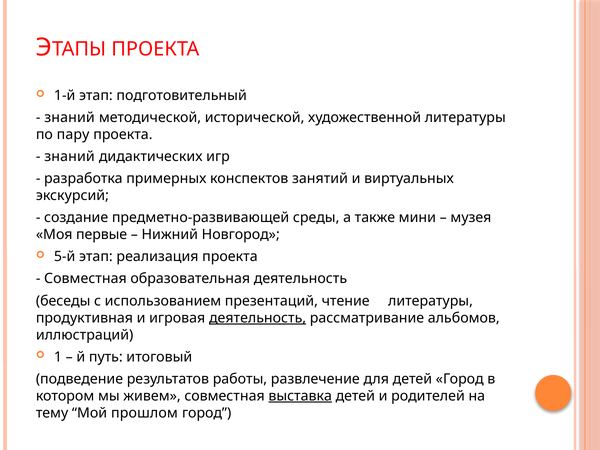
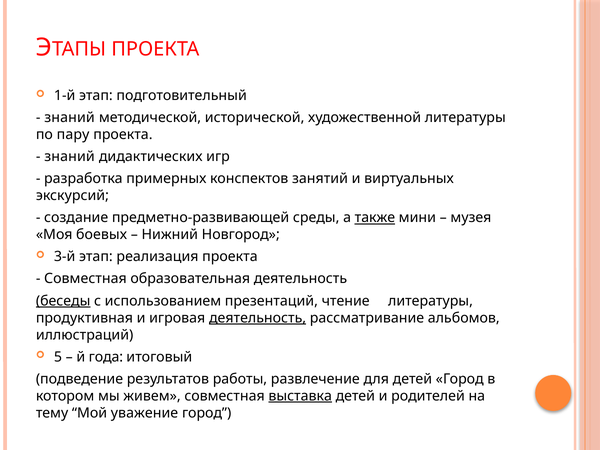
также underline: none -> present
первые: первые -> боевых
5-й: 5-й -> 3-й
беседы underline: none -> present
1: 1 -> 5
путь: путь -> года
прошлом: прошлом -> уважение
